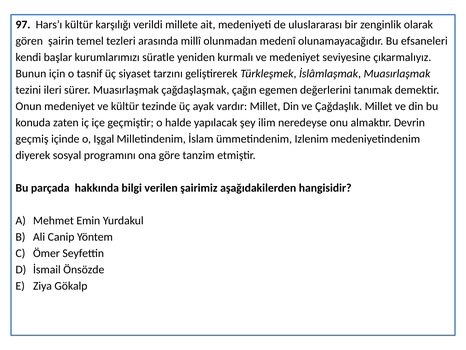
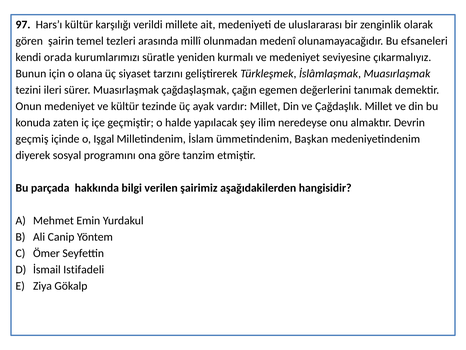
başlar: başlar -> orada
tasnif: tasnif -> olana
Izlenim: Izlenim -> Başkan
Önsözde: Önsözde -> Istifadeli
